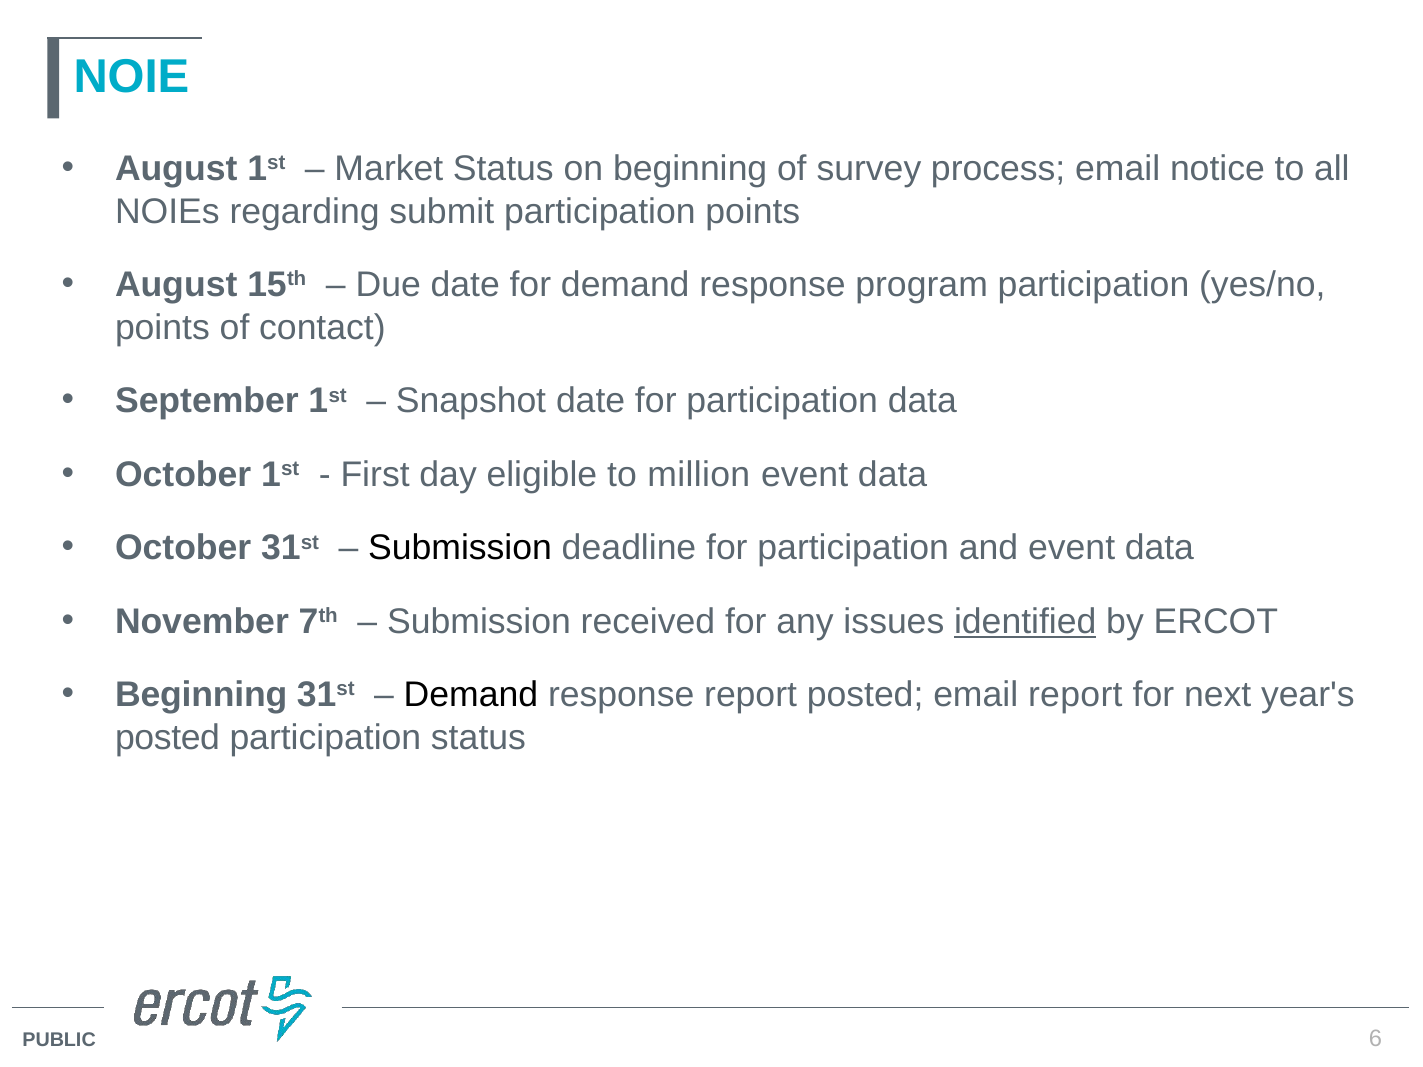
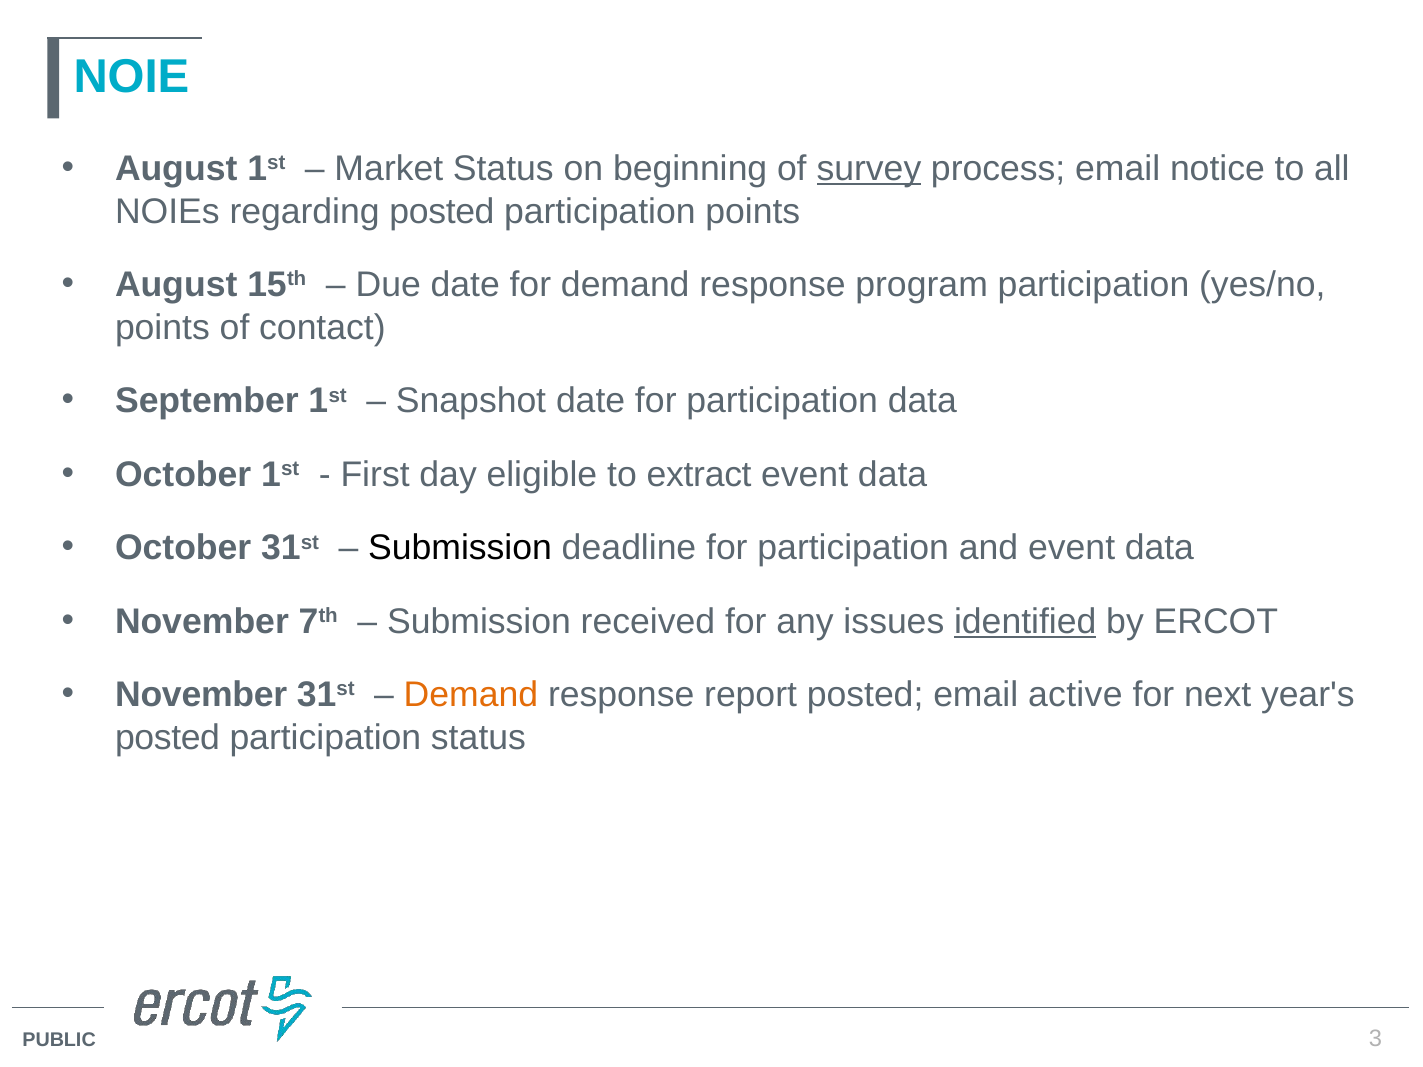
survey underline: none -> present
regarding submit: submit -> posted
million: million -> extract
Beginning at (201, 695): Beginning -> November
Demand at (471, 695) colour: black -> orange
email report: report -> active
6: 6 -> 3
